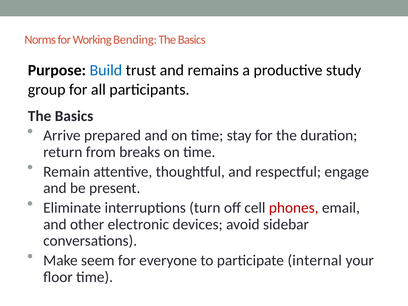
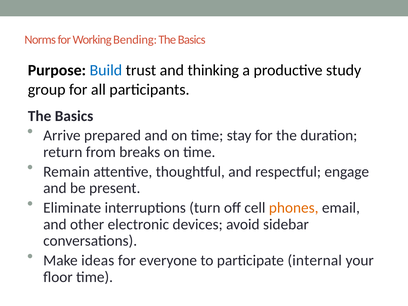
remains: remains -> thinking
phones colour: red -> orange
seem: seem -> ideas
